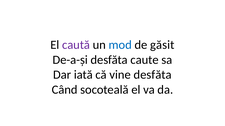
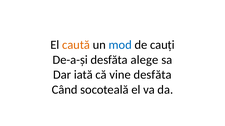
caută colour: purple -> orange
găsit: găsit -> cauți
caute: caute -> alege
